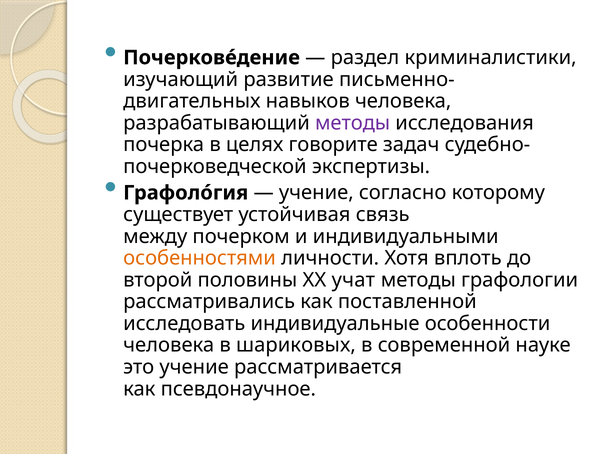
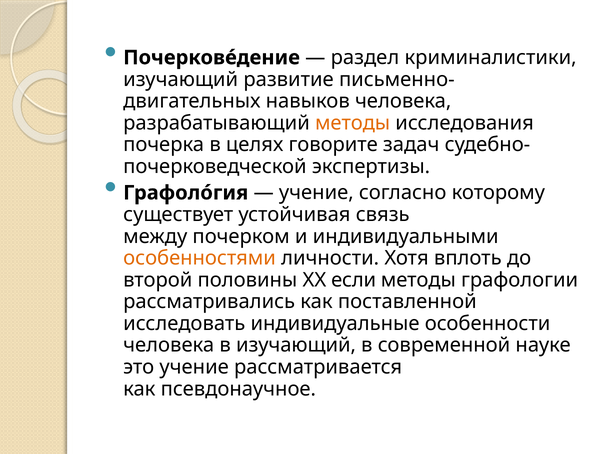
методы at (353, 123) colour: purple -> orange
учат: учат -> если
в шариковых: шариковых -> изучающий
